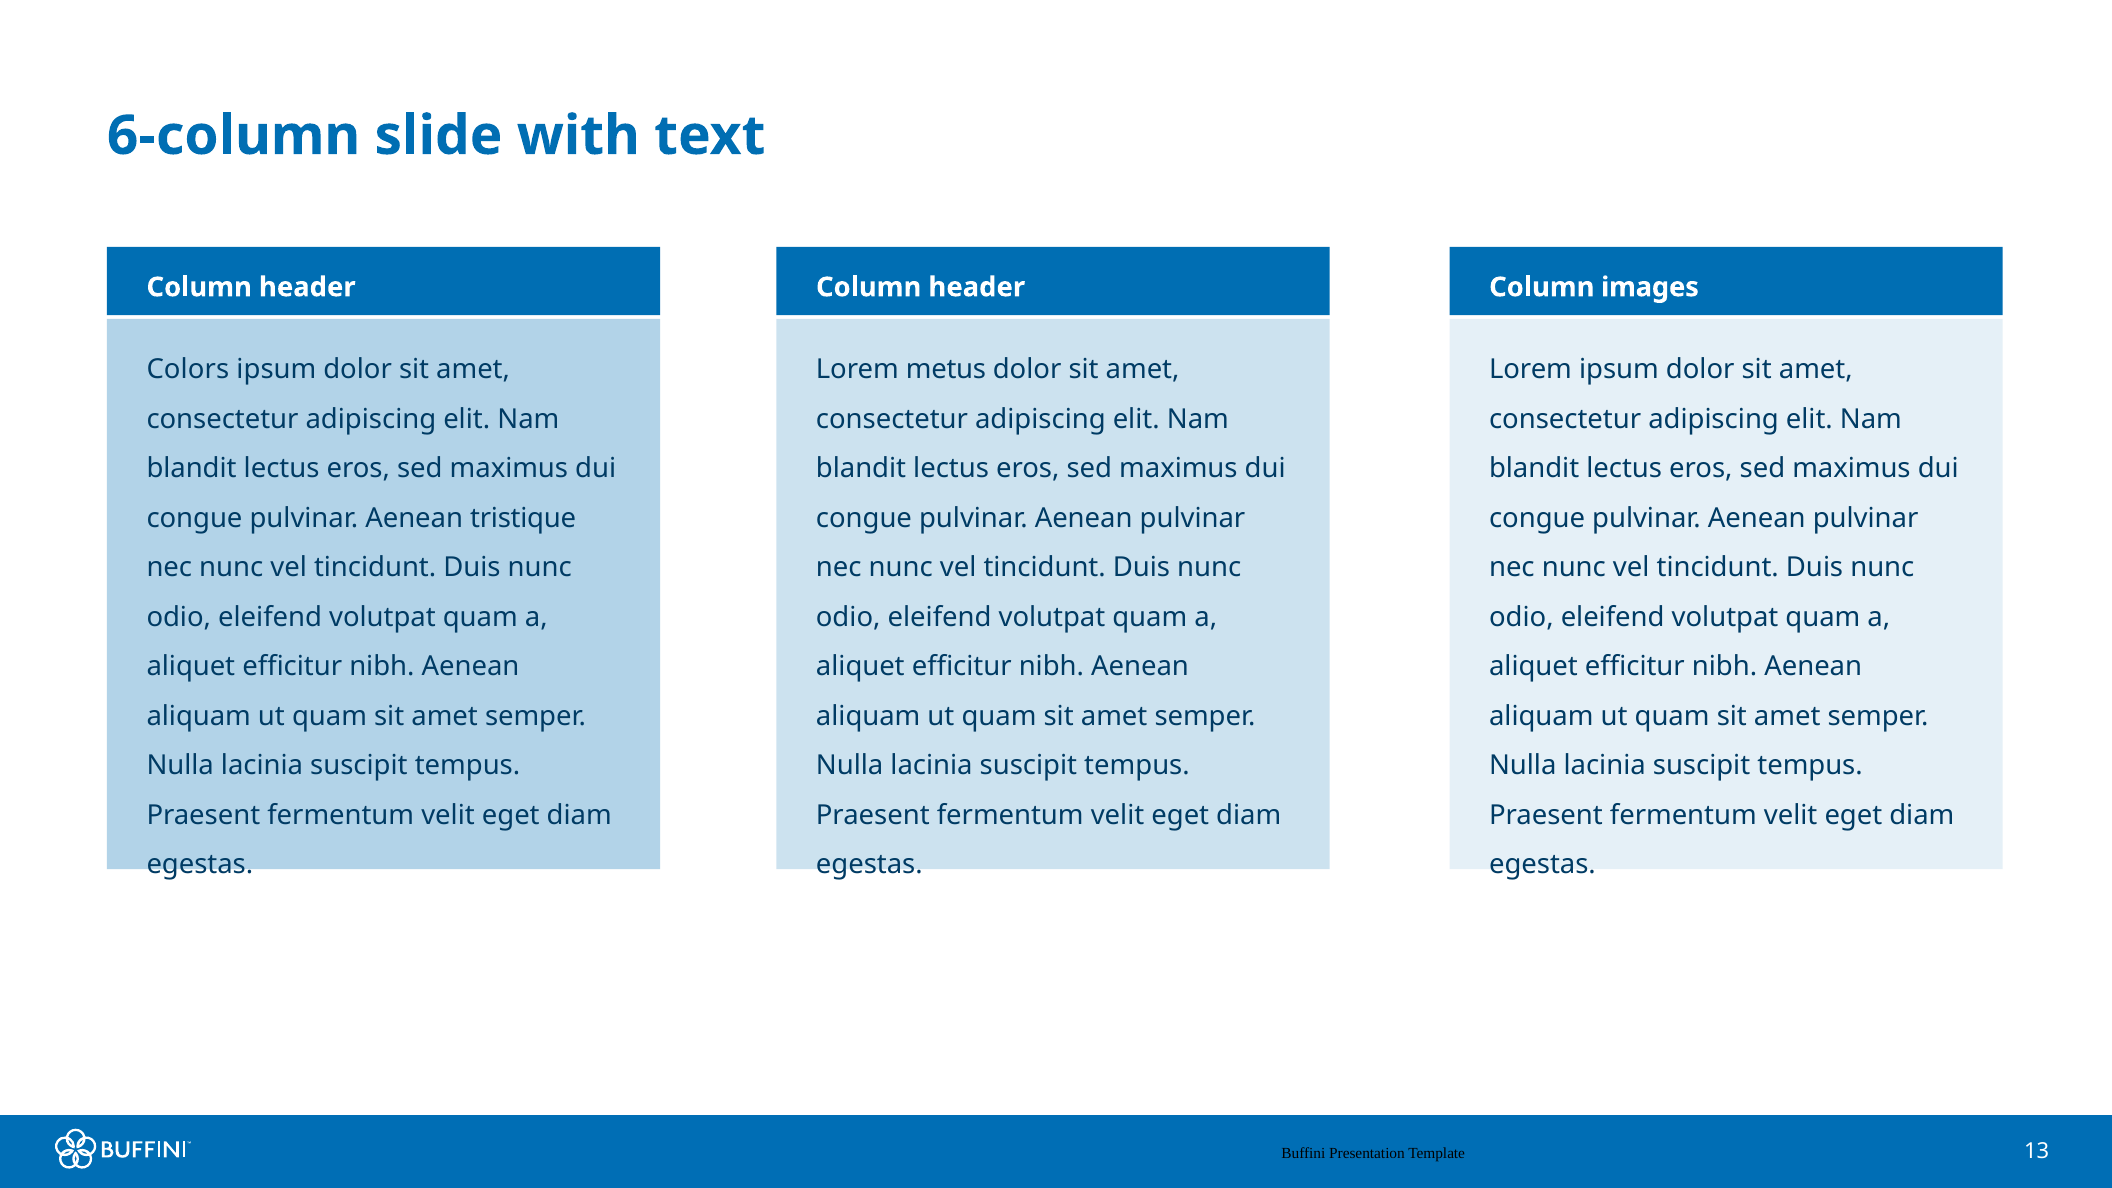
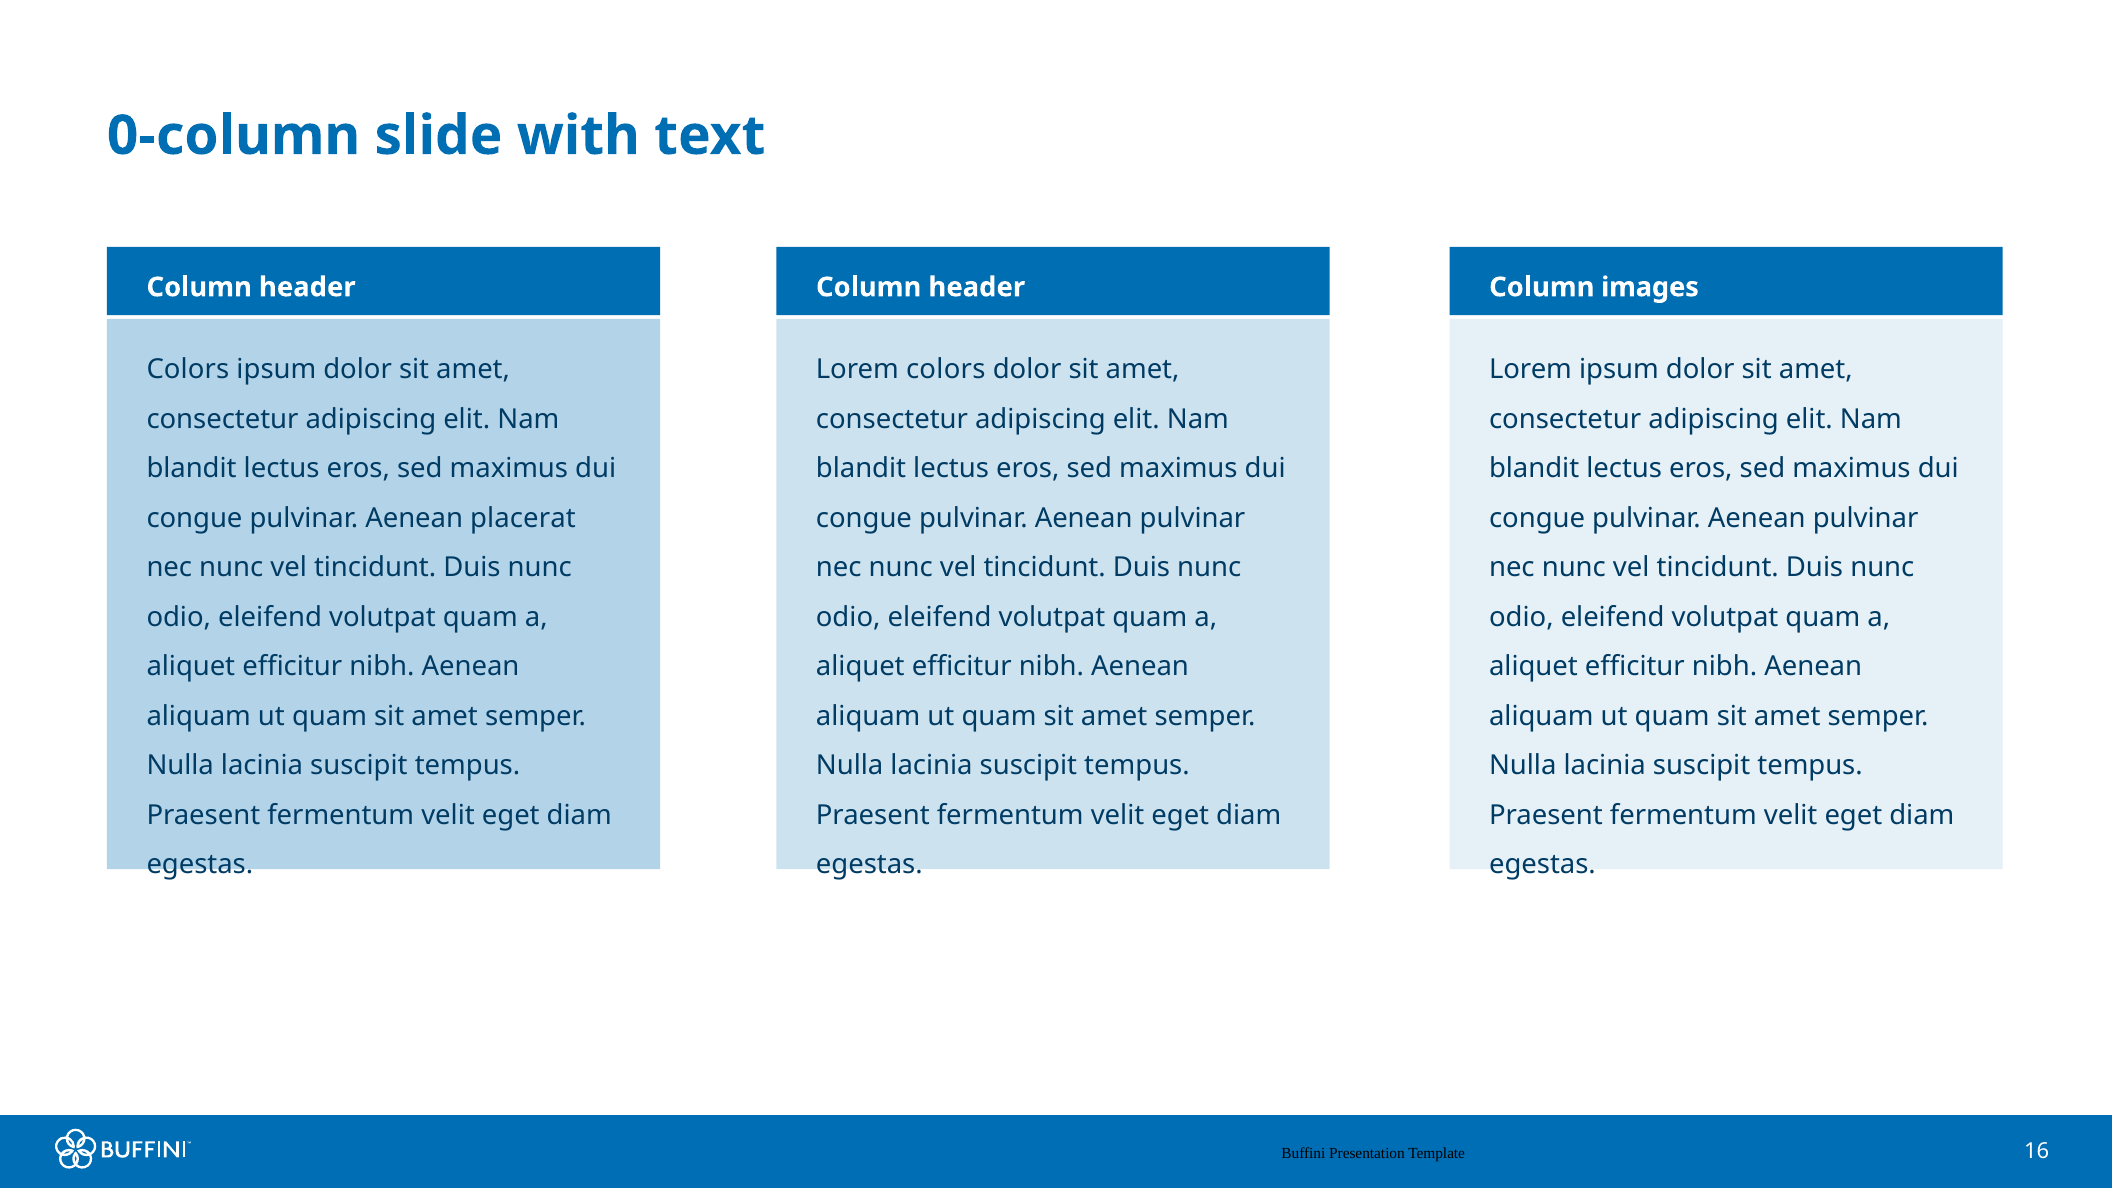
6-column: 6-column -> 0-column
Lorem metus: metus -> colors
tristique: tristique -> placerat
13: 13 -> 16
